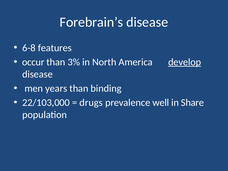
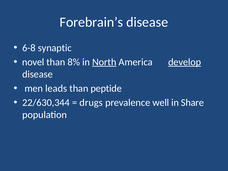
features: features -> synaptic
occur: occur -> novel
3%: 3% -> 8%
North underline: none -> present
years: years -> leads
binding: binding -> peptide
22/103,000: 22/103,000 -> 22/630,344
